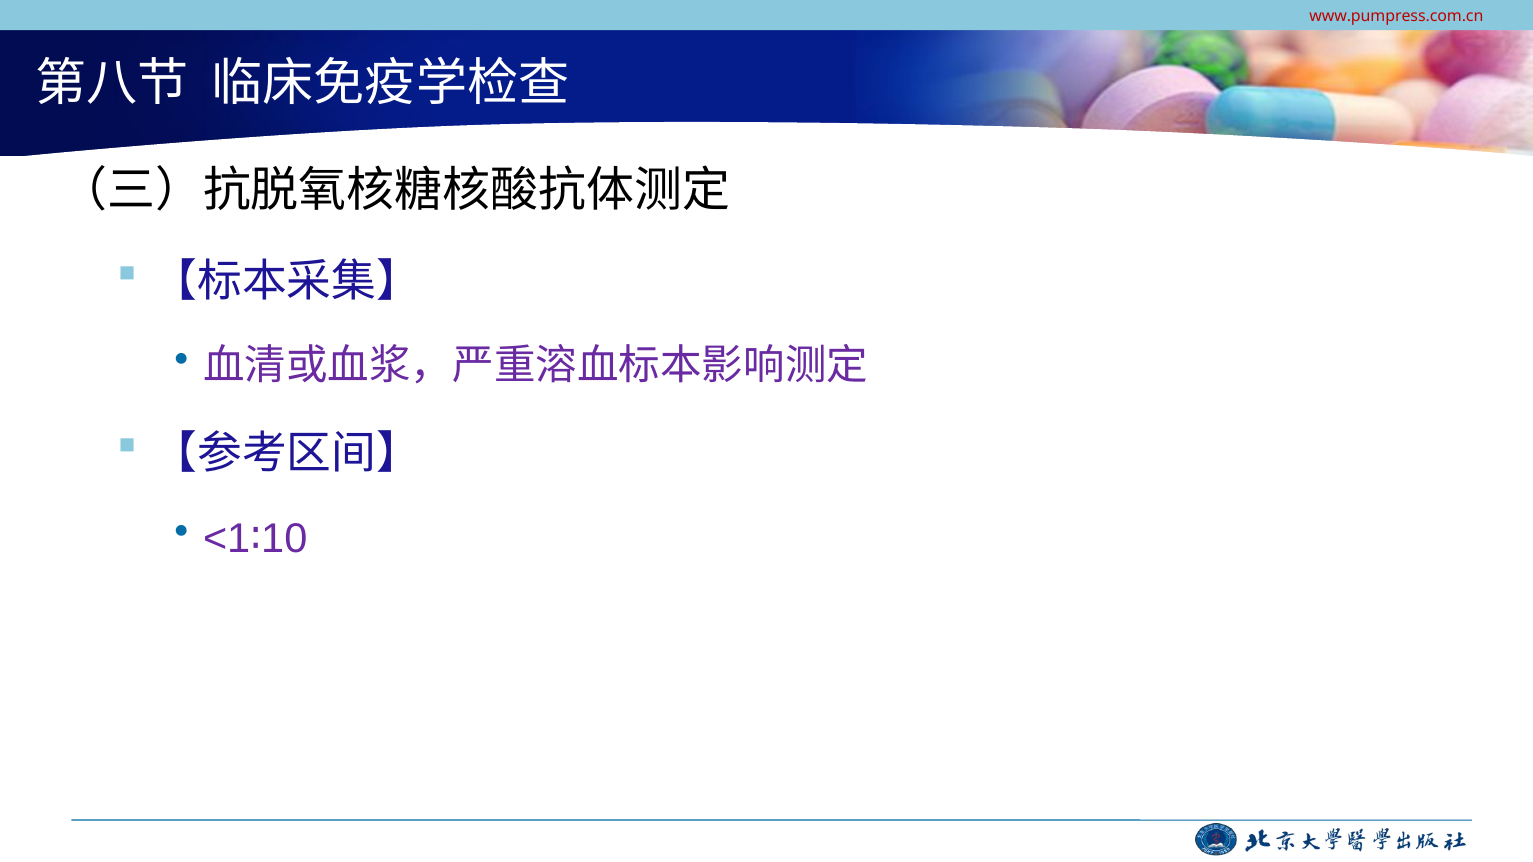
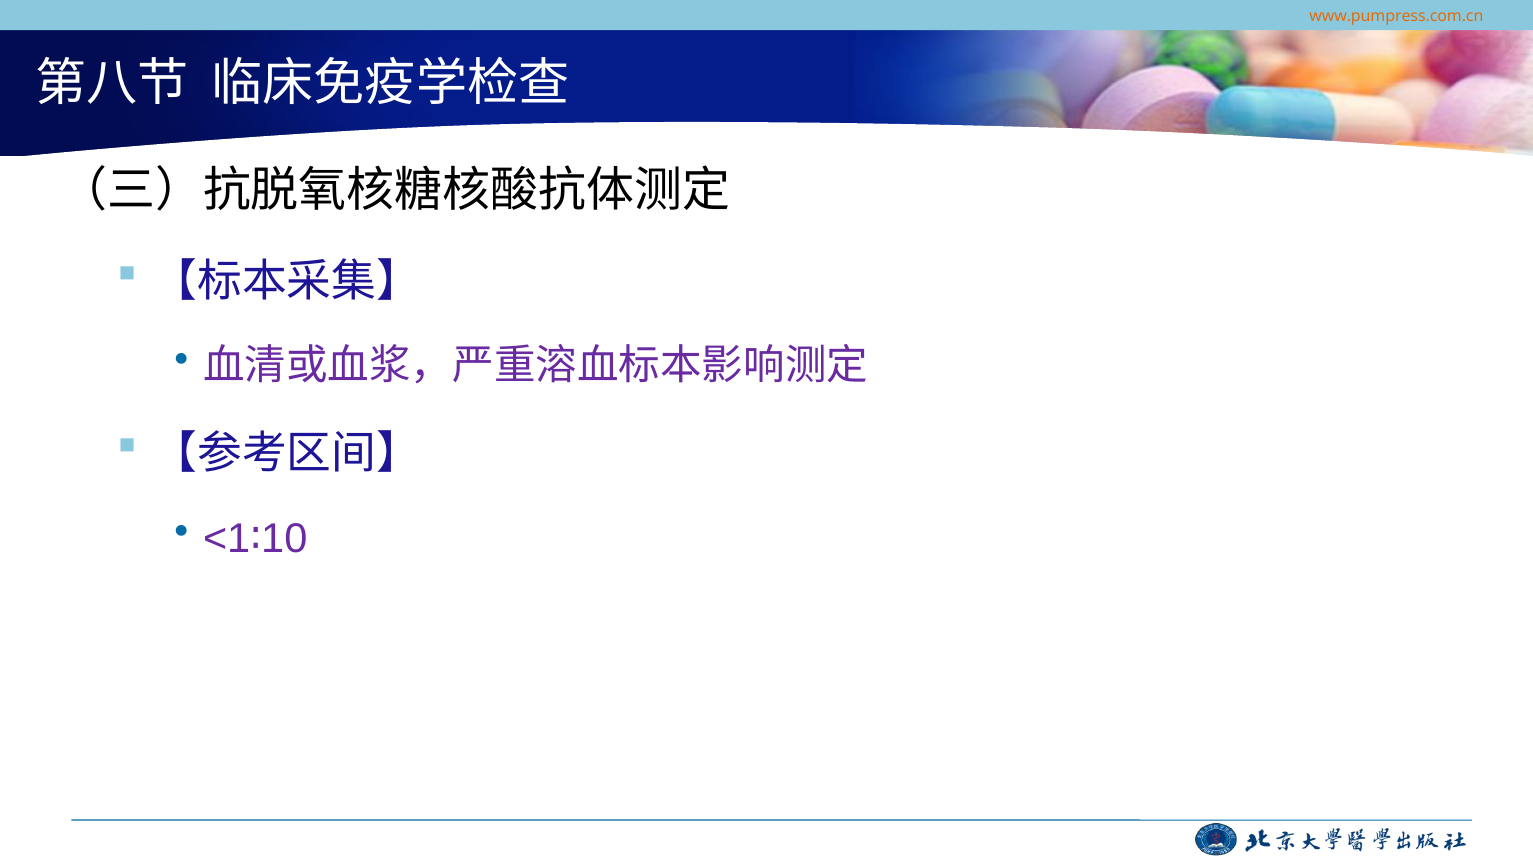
www.pumpress.com.cn colour: red -> orange
